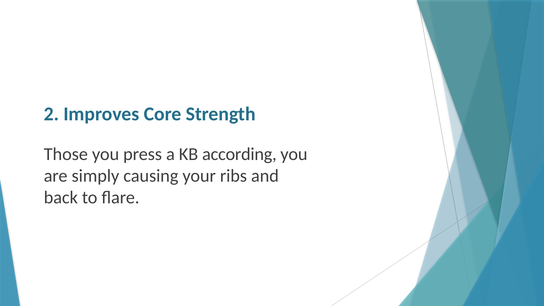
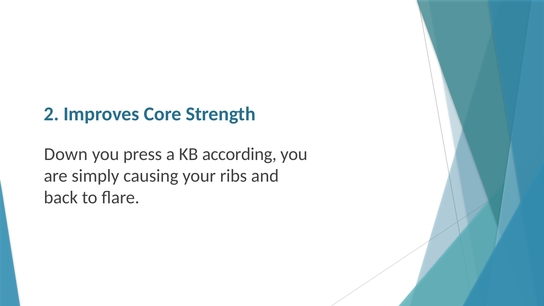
Those: Those -> Down
